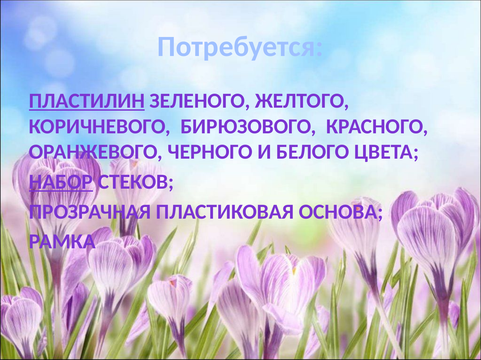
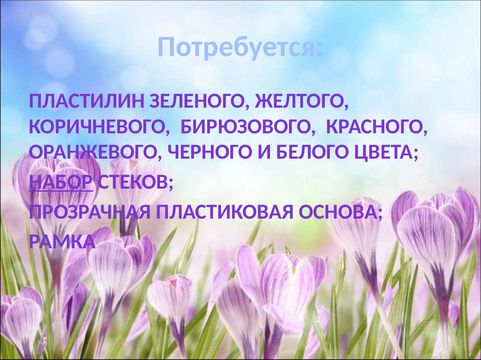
ПЛАСТИЛИН underline: present -> none
